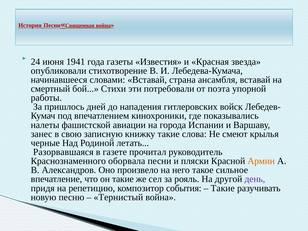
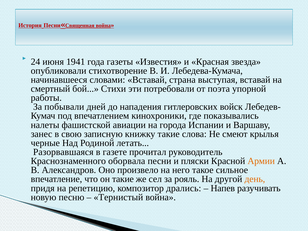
ансамбля: ансамбля -> выступая
пришлось: пришлось -> побывали
день colour: purple -> orange
события: события -> дрались
Такие at (223, 188): Такие -> Напев
